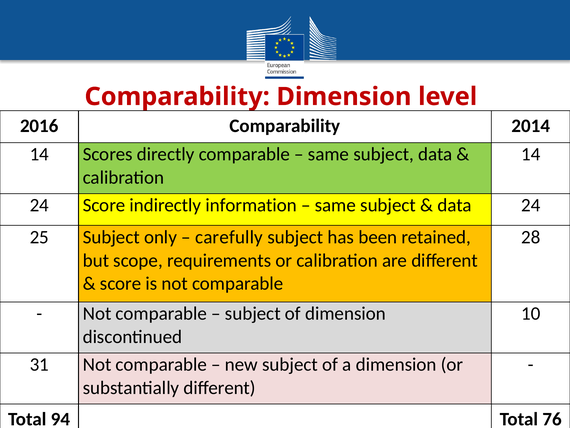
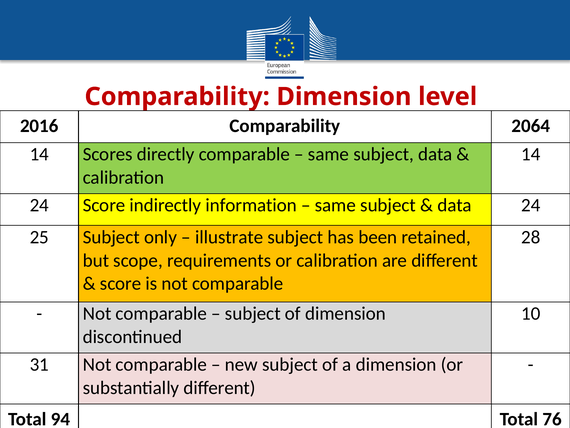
2014: 2014 -> 2064
carefully: carefully -> illustrate
